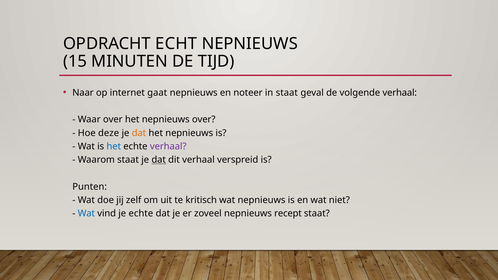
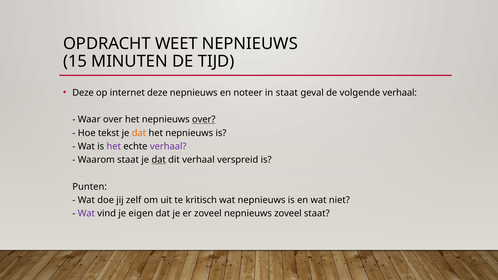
ECHT: ECHT -> WEET
Naar at (83, 93): Naar -> Deze
internet gaat: gaat -> deze
over at (204, 120) underline: none -> present
deze: deze -> tekst
het at (114, 146) colour: blue -> purple
Wat at (86, 214) colour: blue -> purple
je echte: echte -> eigen
nepnieuws recept: recept -> zoveel
